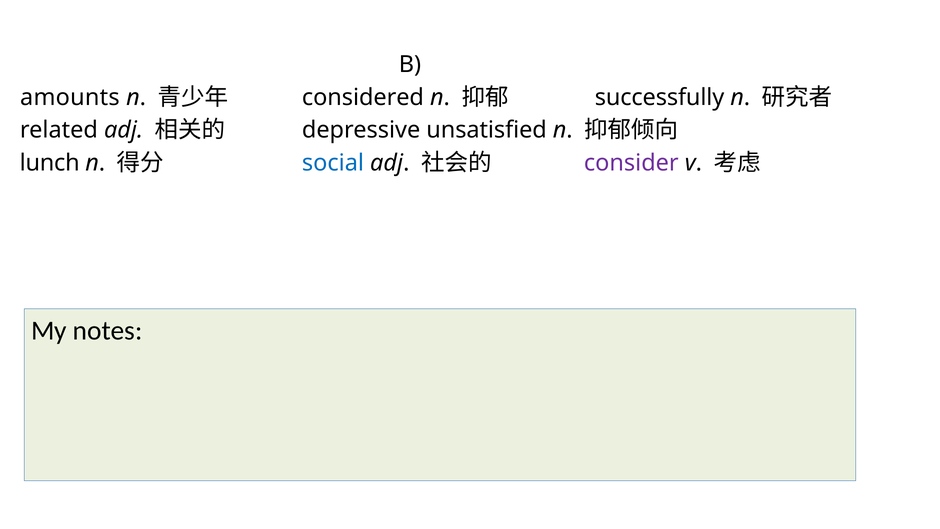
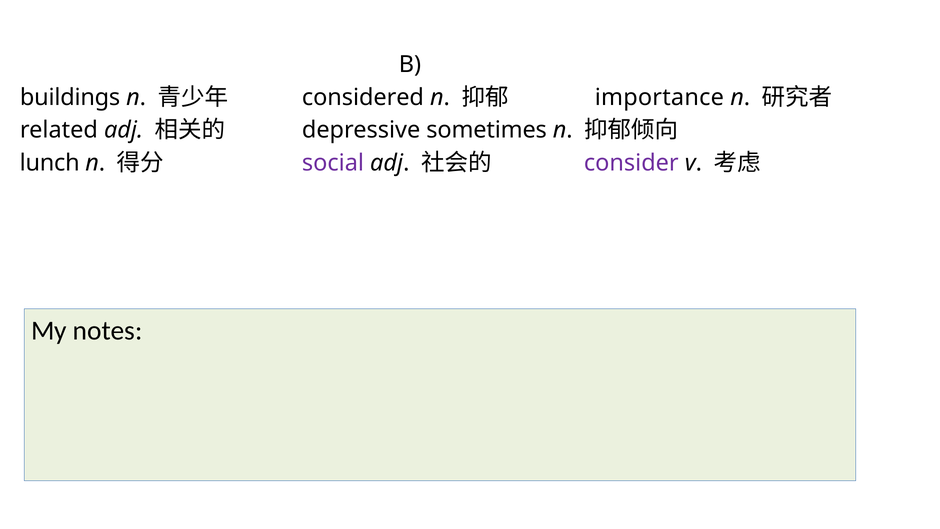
amounts: amounts -> buildings
successfully: successfully -> importance
unsatisfied: unsatisfied -> sometimes
social colour: blue -> purple
